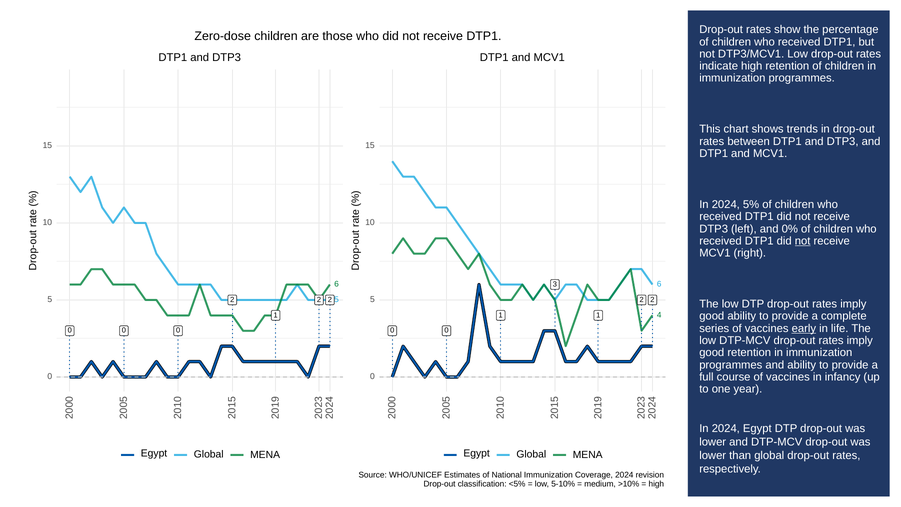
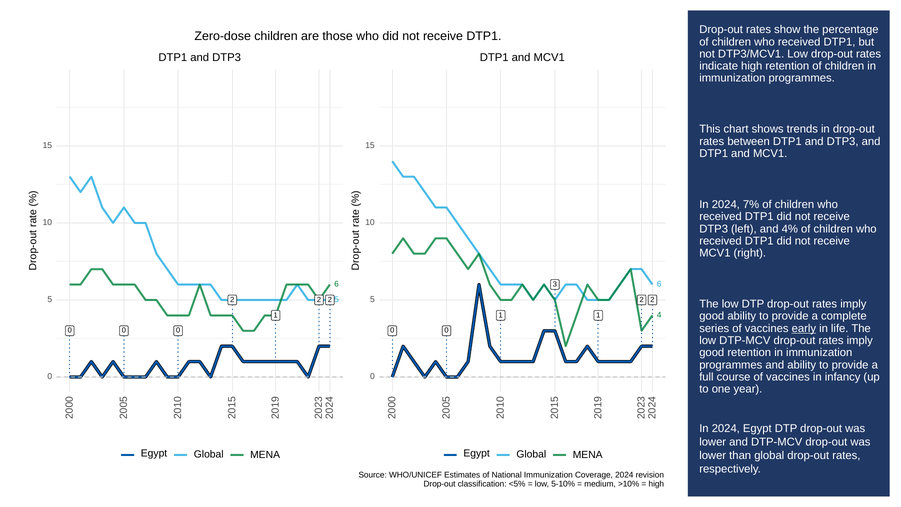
5%: 5% -> 7%
0%: 0% -> 4%
not at (803, 241) underline: present -> none
